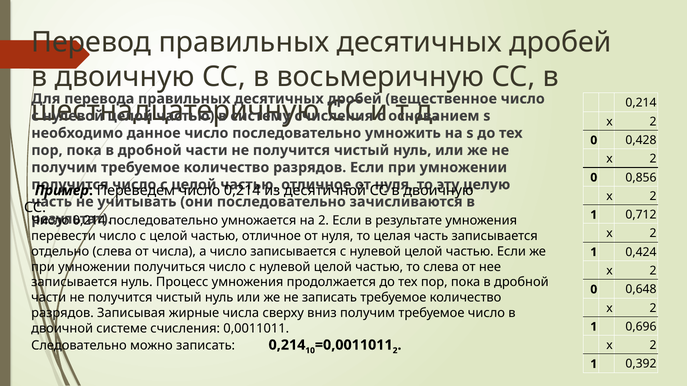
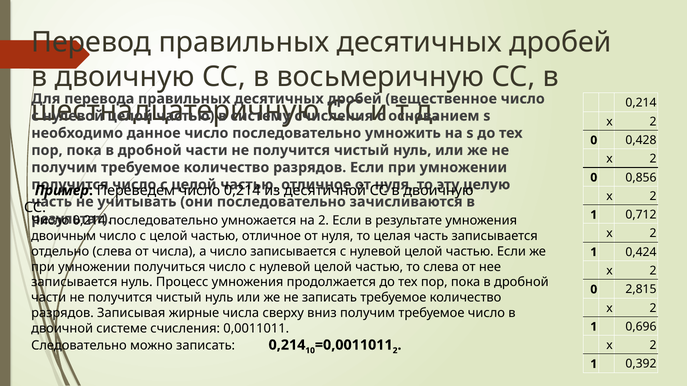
перевести: перевести -> двоичным
0,648: 0,648 -> 2,815
